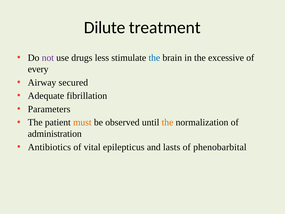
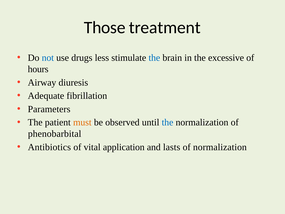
Dilute: Dilute -> Those
not colour: purple -> blue
every: every -> hours
secured: secured -> diuresis
the at (168, 122) colour: orange -> blue
administration: administration -> phenobarbital
epilepticus: epilepticus -> application
of phenobarbital: phenobarbital -> normalization
